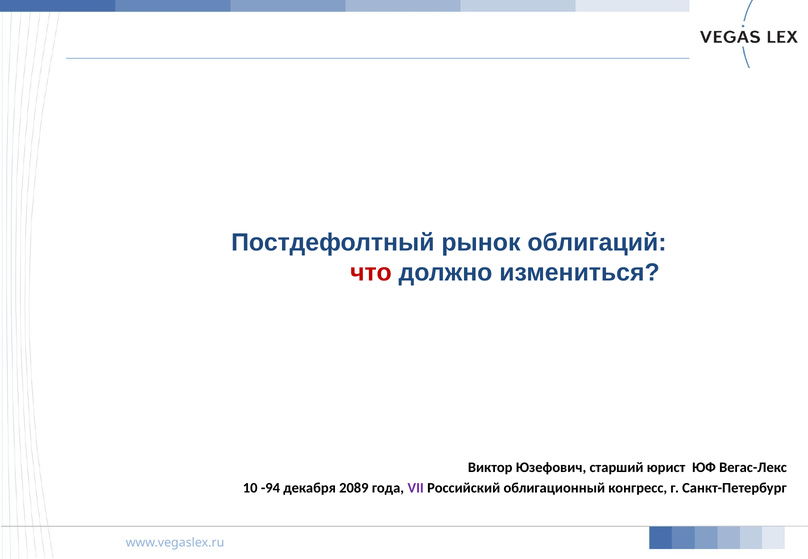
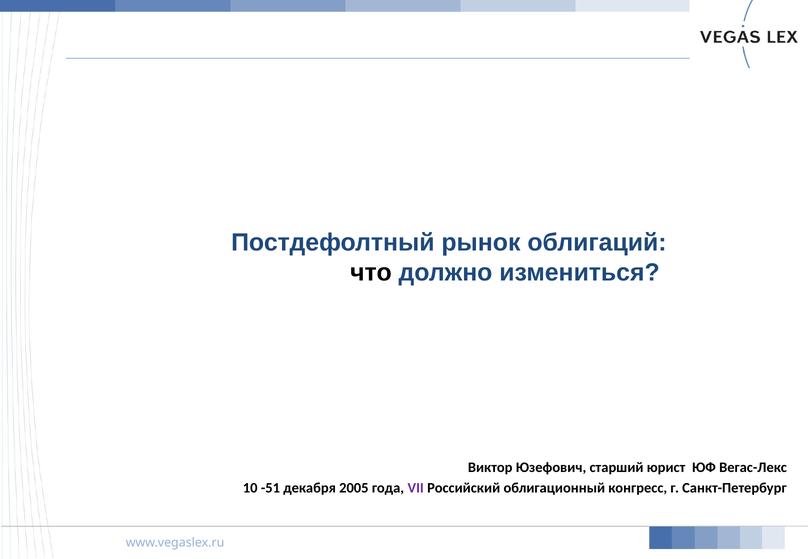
что colour: red -> black
-94: -94 -> -51
2089: 2089 -> 2005
